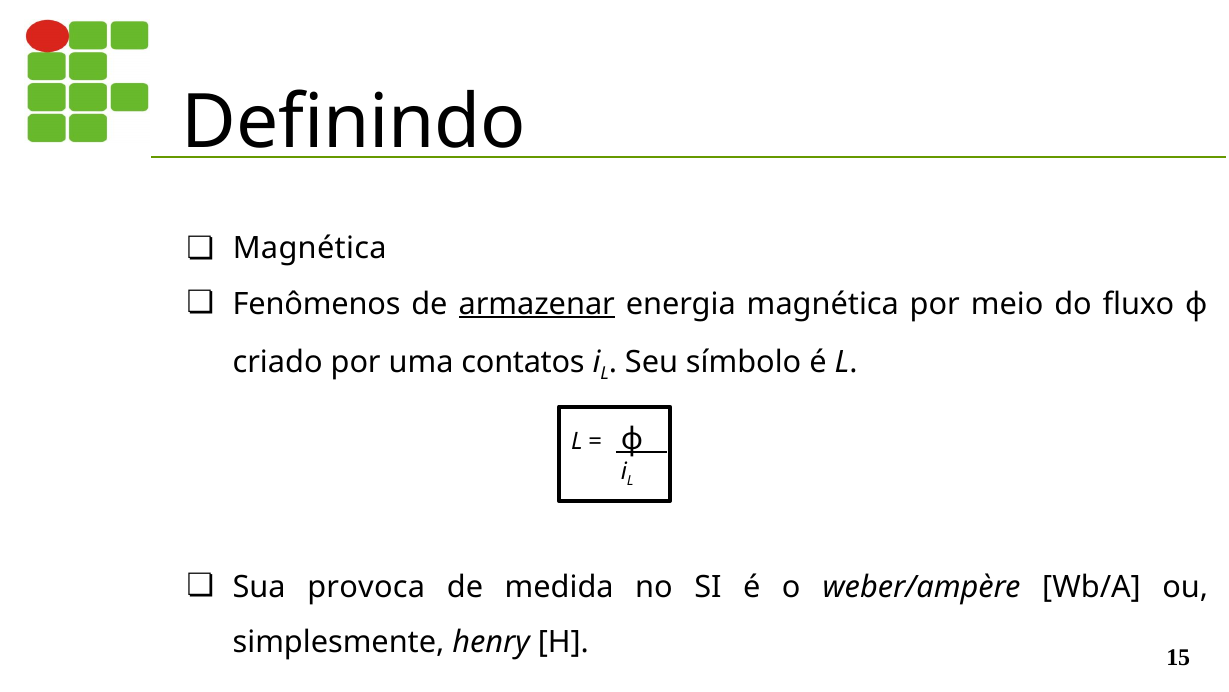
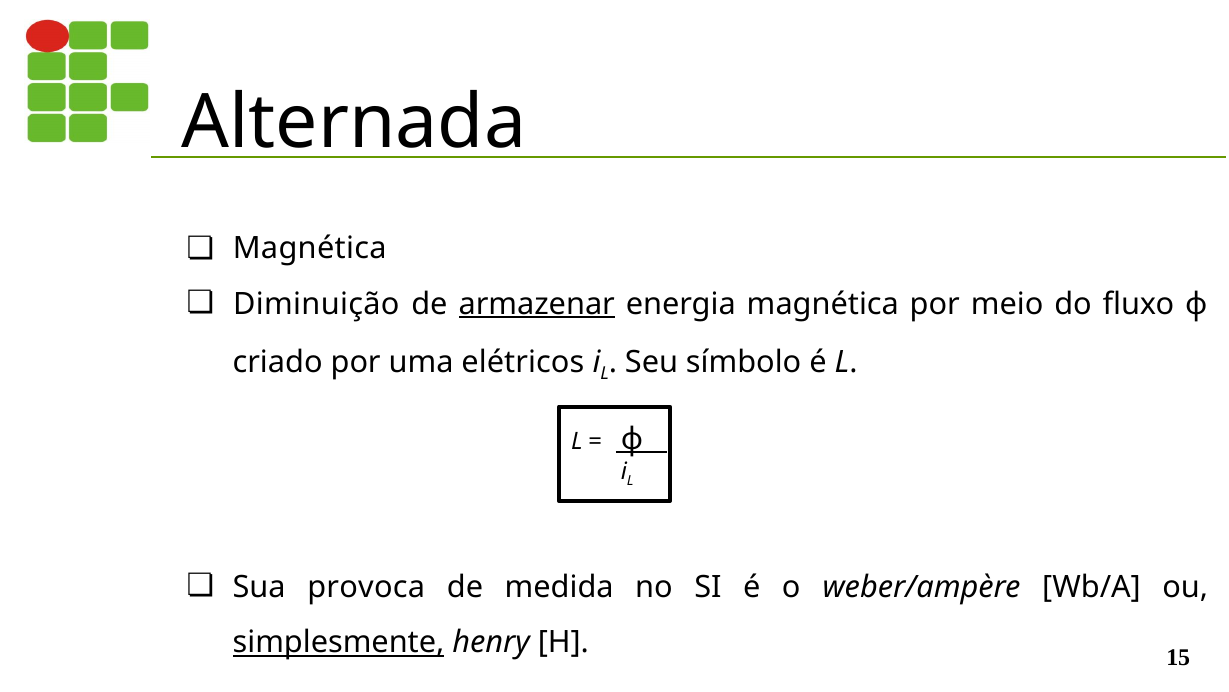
Definindo: Definindo -> Alternada
Fenômenos: Fenômenos -> Diminuição
contatos: contatos -> elétricos
simplesmente underline: none -> present
